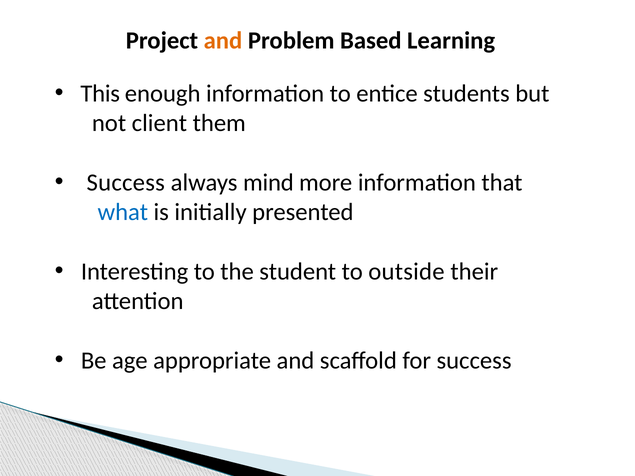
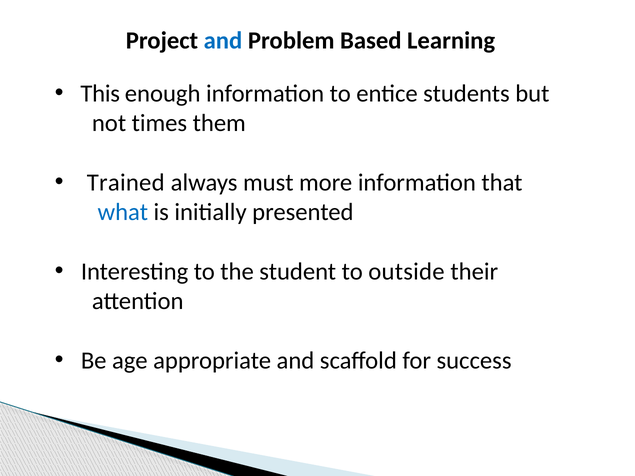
and at (223, 41) colour: orange -> blue
client: client -> times
Success at (126, 183): Success -> Trained
mind: mind -> must
